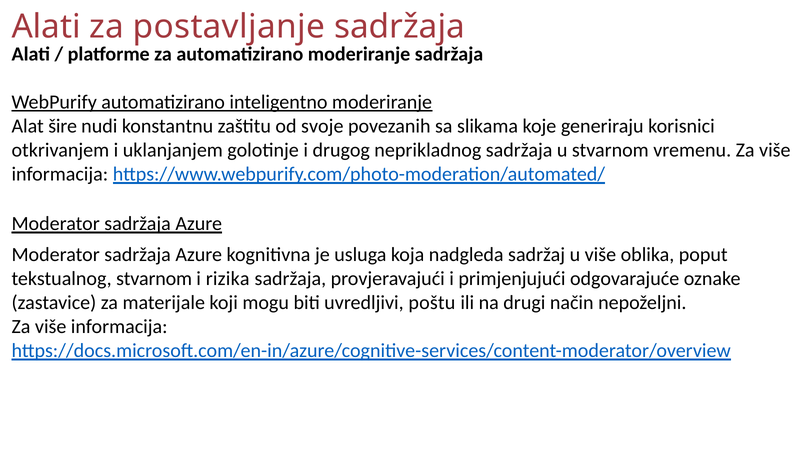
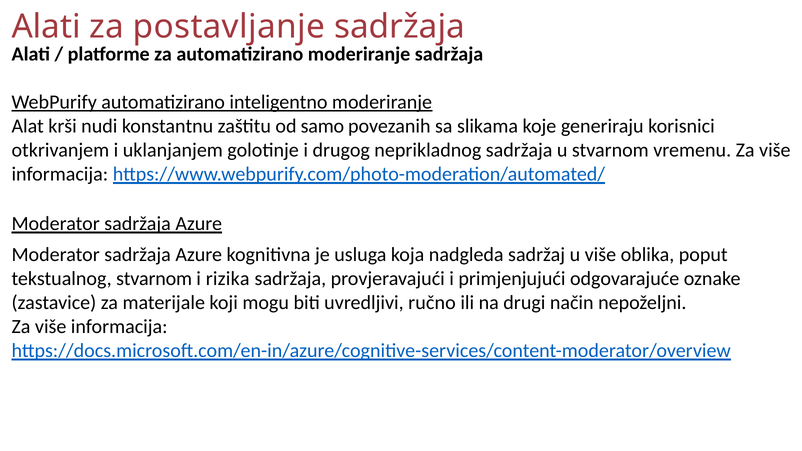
šire: šire -> krši
svoje: svoje -> samo
poštu: poštu -> ručno
